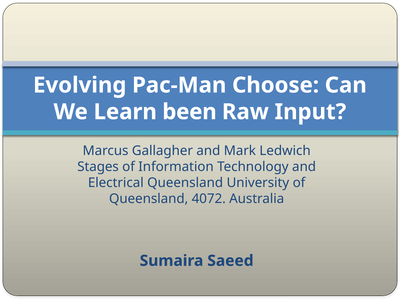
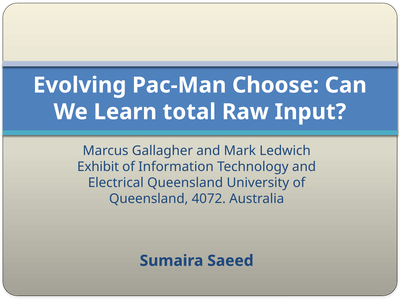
been: been -> total
Stages: Stages -> Exhibit
